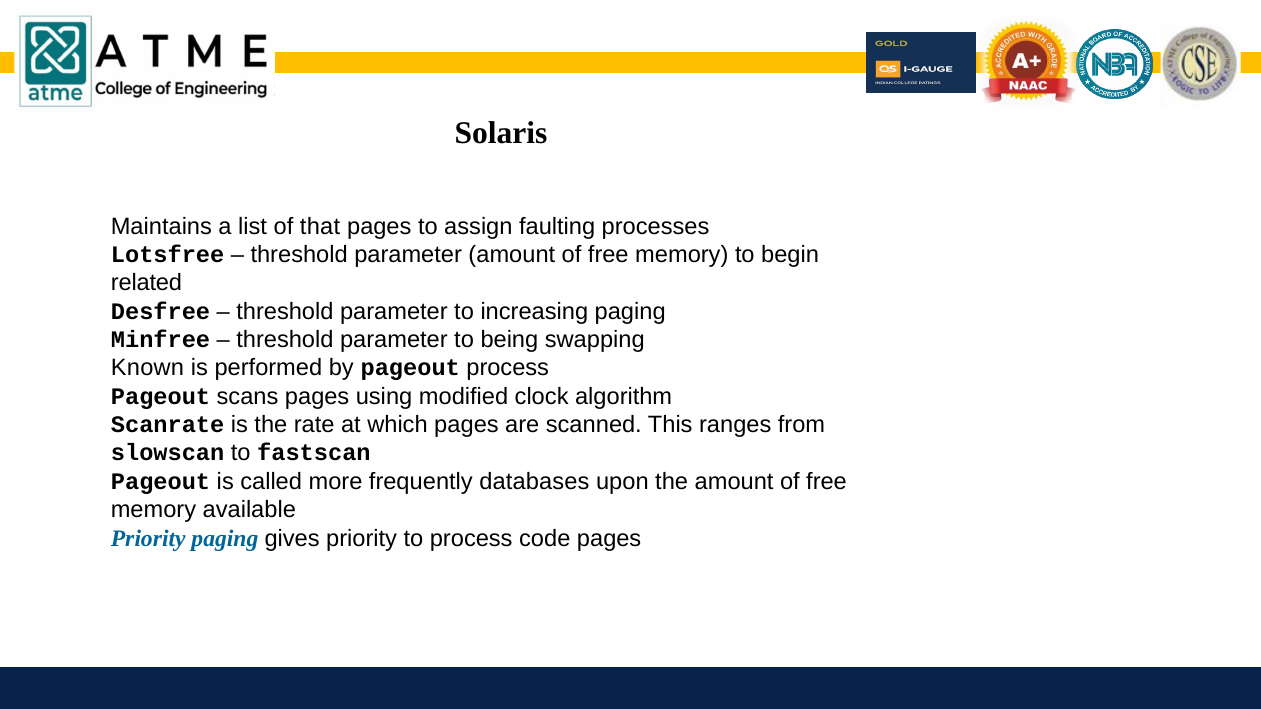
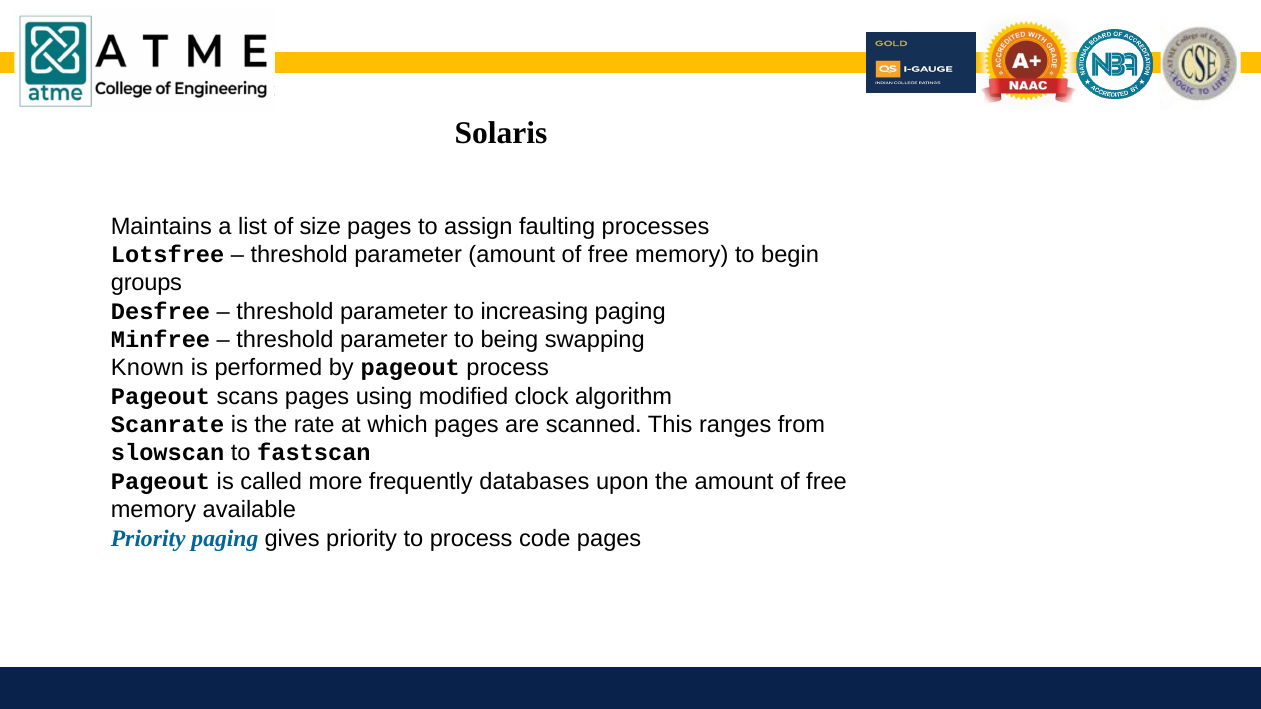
that: that -> size
related: related -> groups
